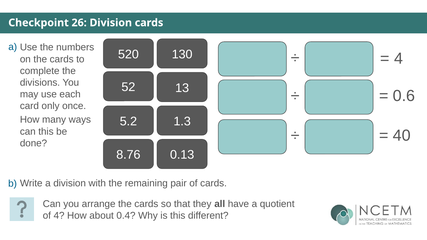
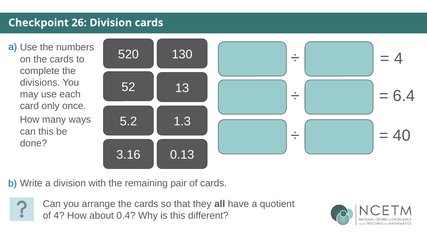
0.6: 0.6 -> 6.4
8.76: 8.76 -> 3.16
